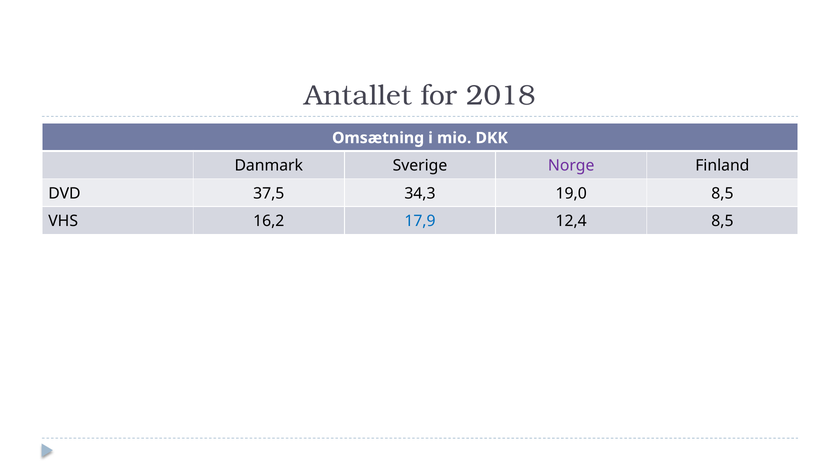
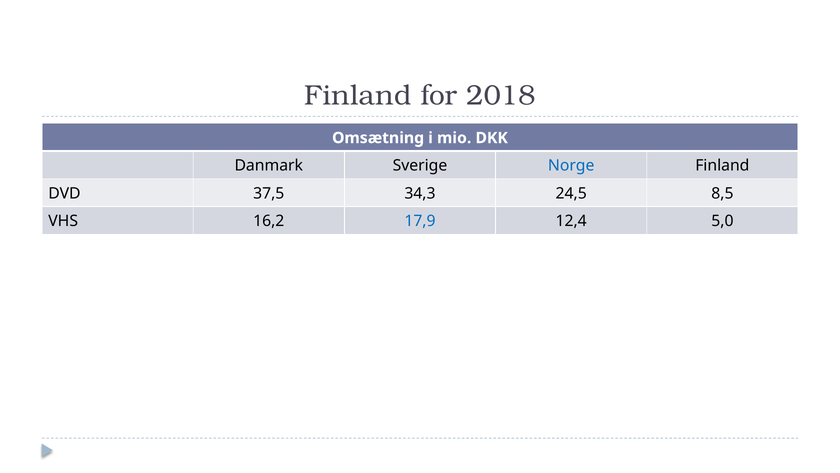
Antallet at (358, 95): Antallet -> Finland
Norge colour: purple -> blue
19,0: 19,0 -> 24,5
12,4 8,5: 8,5 -> 5,0
